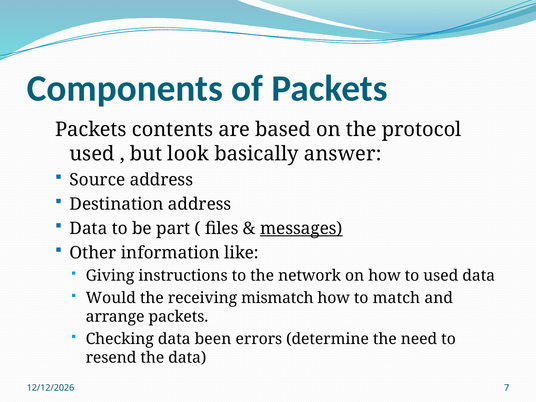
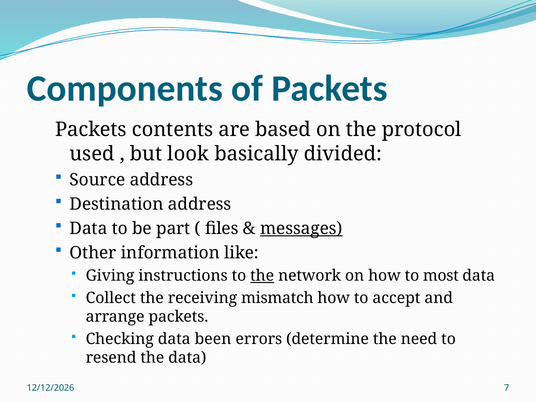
answer: answer -> divided
the at (262, 276) underline: none -> present
to used: used -> most
Would: Would -> Collect
match: match -> accept
